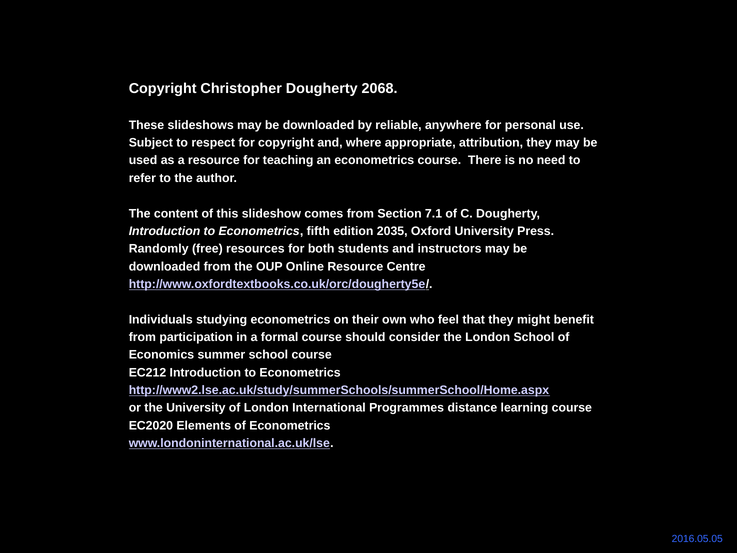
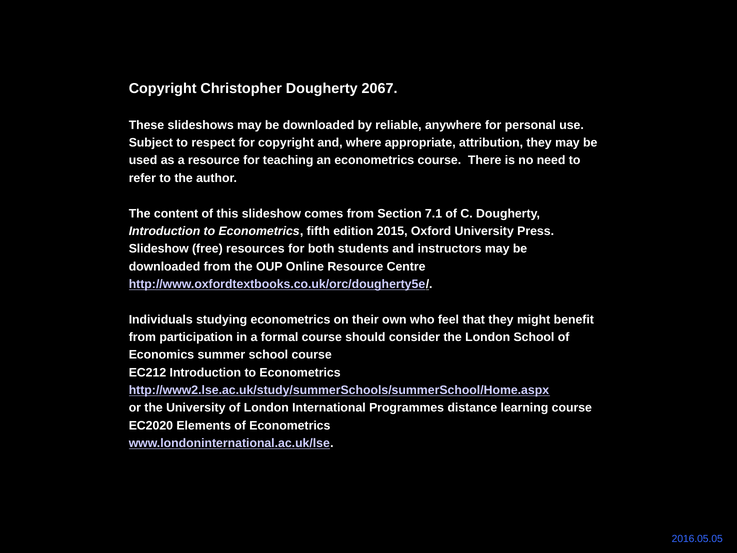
2068: 2068 -> 2067
2035: 2035 -> 2015
Randomly at (159, 249): Randomly -> Slideshow
